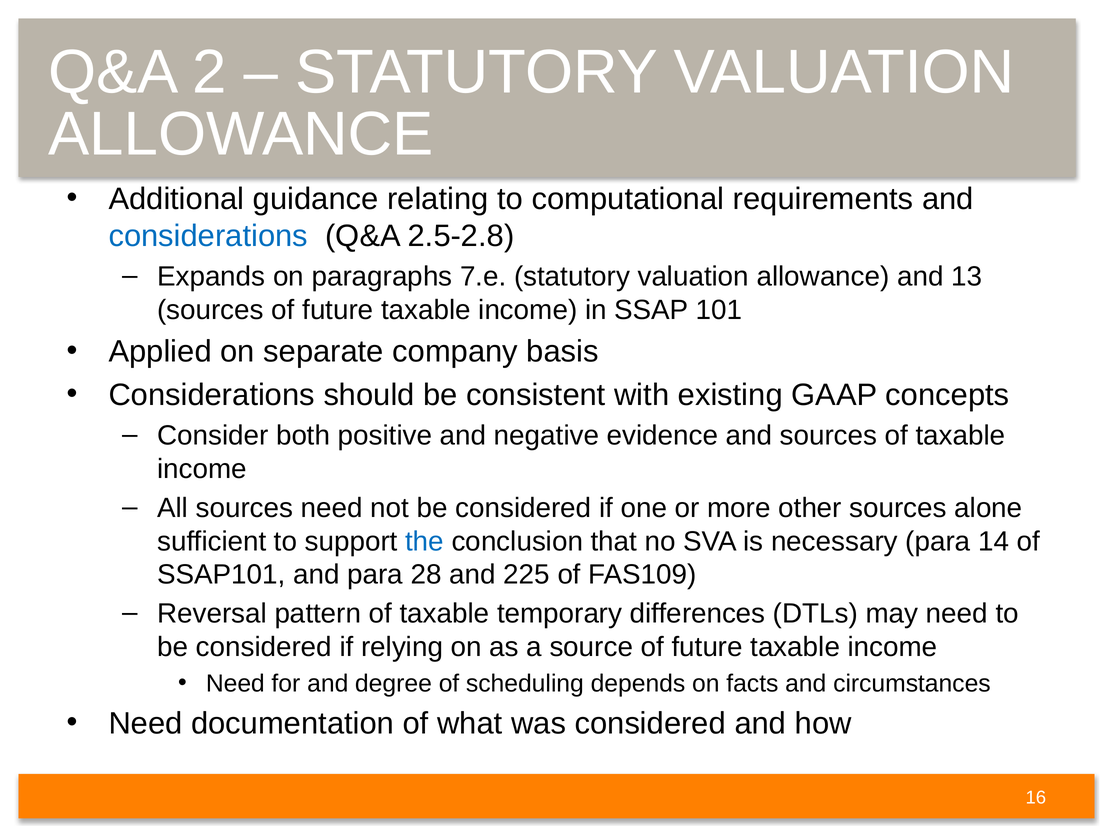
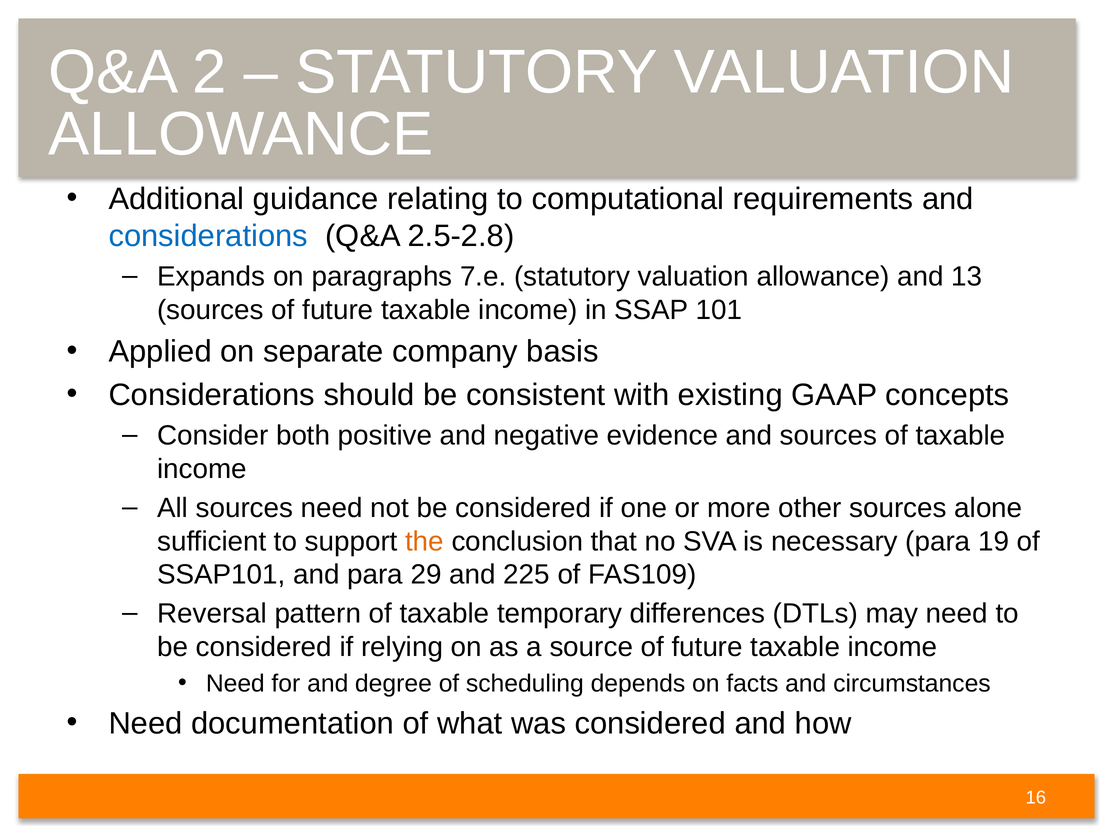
the colour: blue -> orange
14: 14 -> 19
28: 28 -> 29
